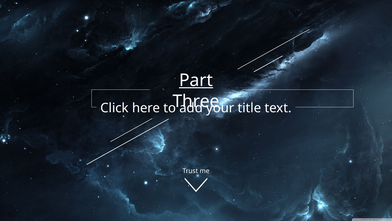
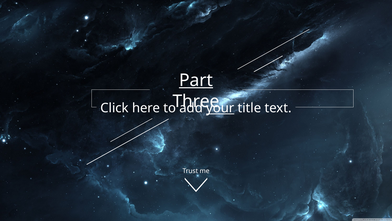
your underline: none -> present
